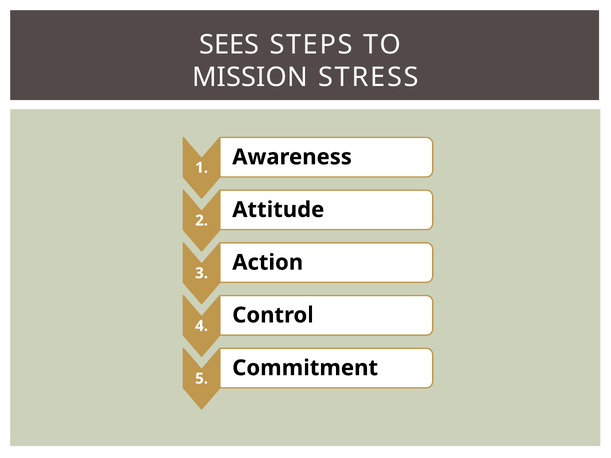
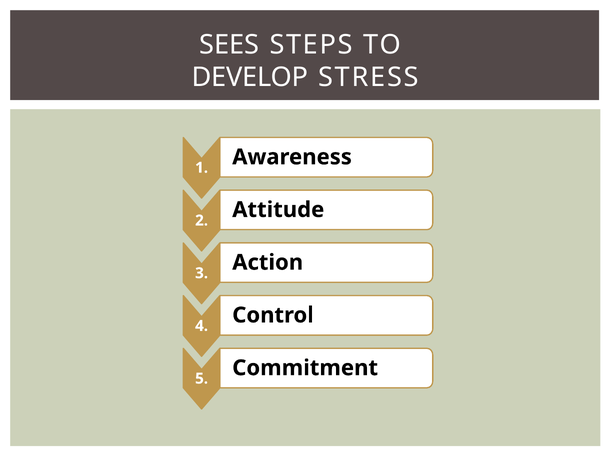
MISSION: MISSION -> DEVELOP
